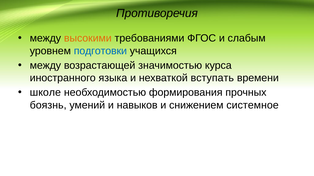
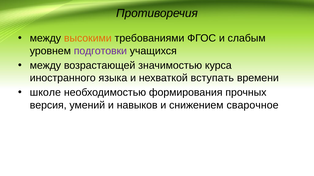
подготовки colour: blue -> purple
боязнь: боязнь -> версия
системное: системное -> сварочное
